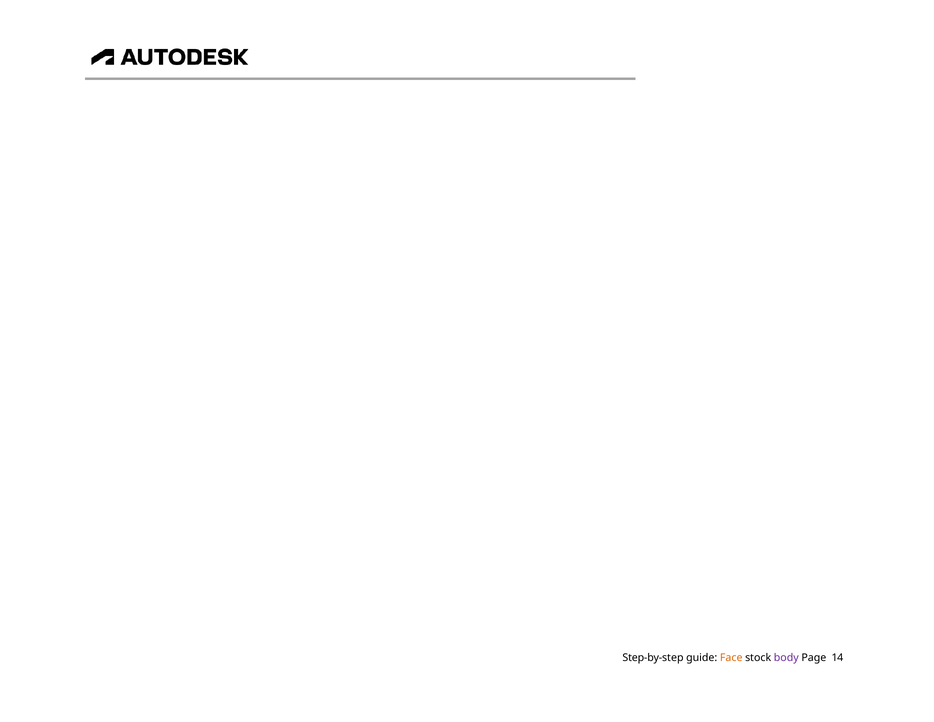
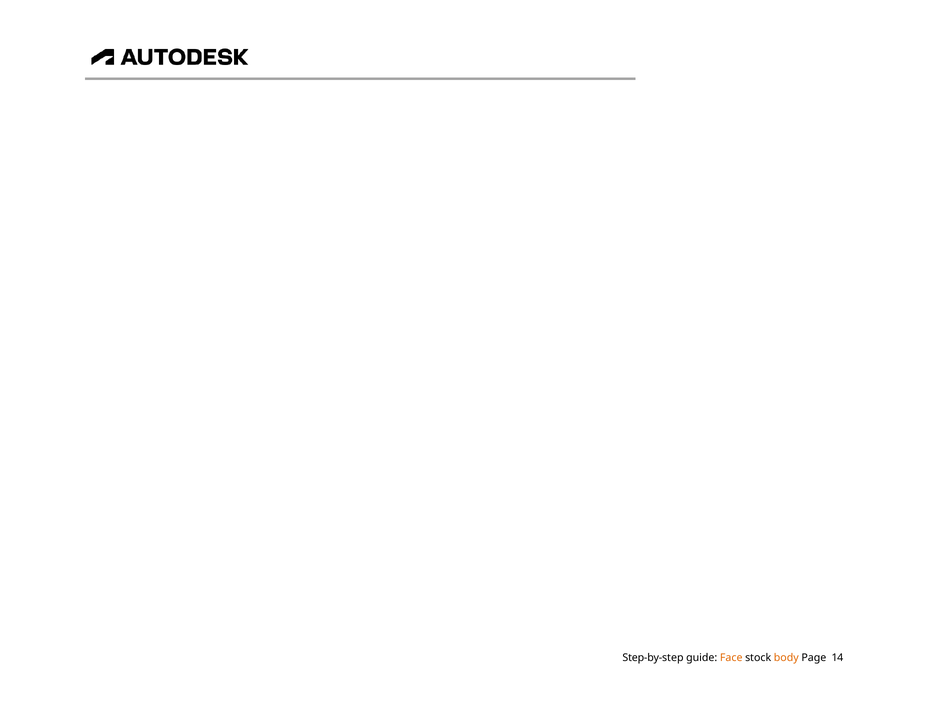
body colour: purple -> orange
